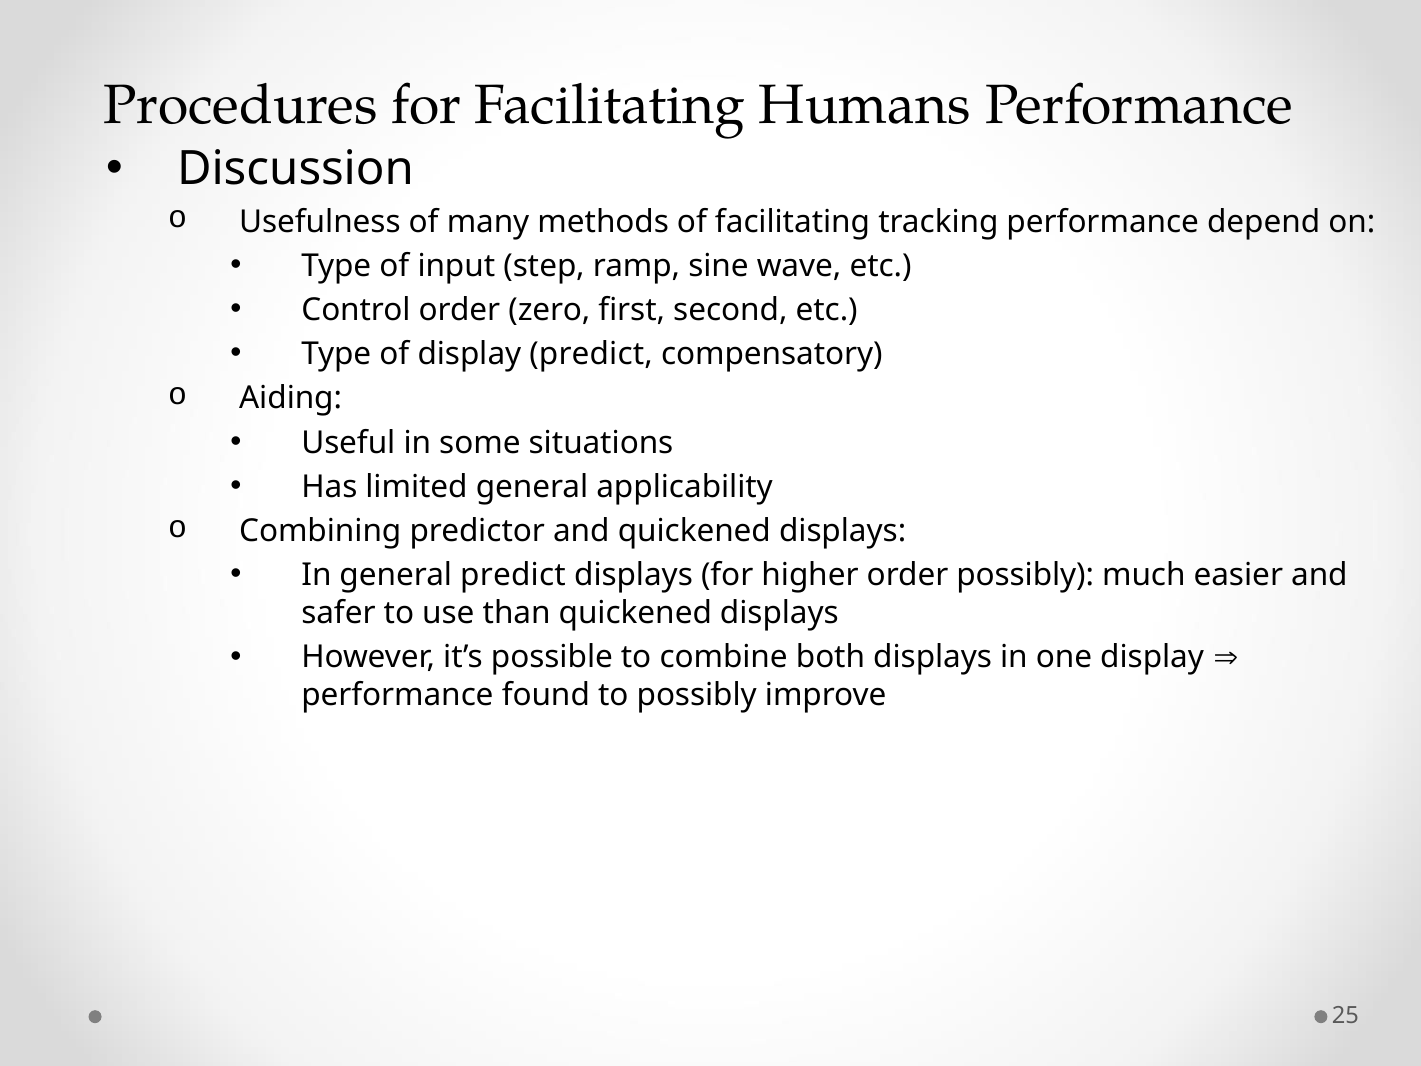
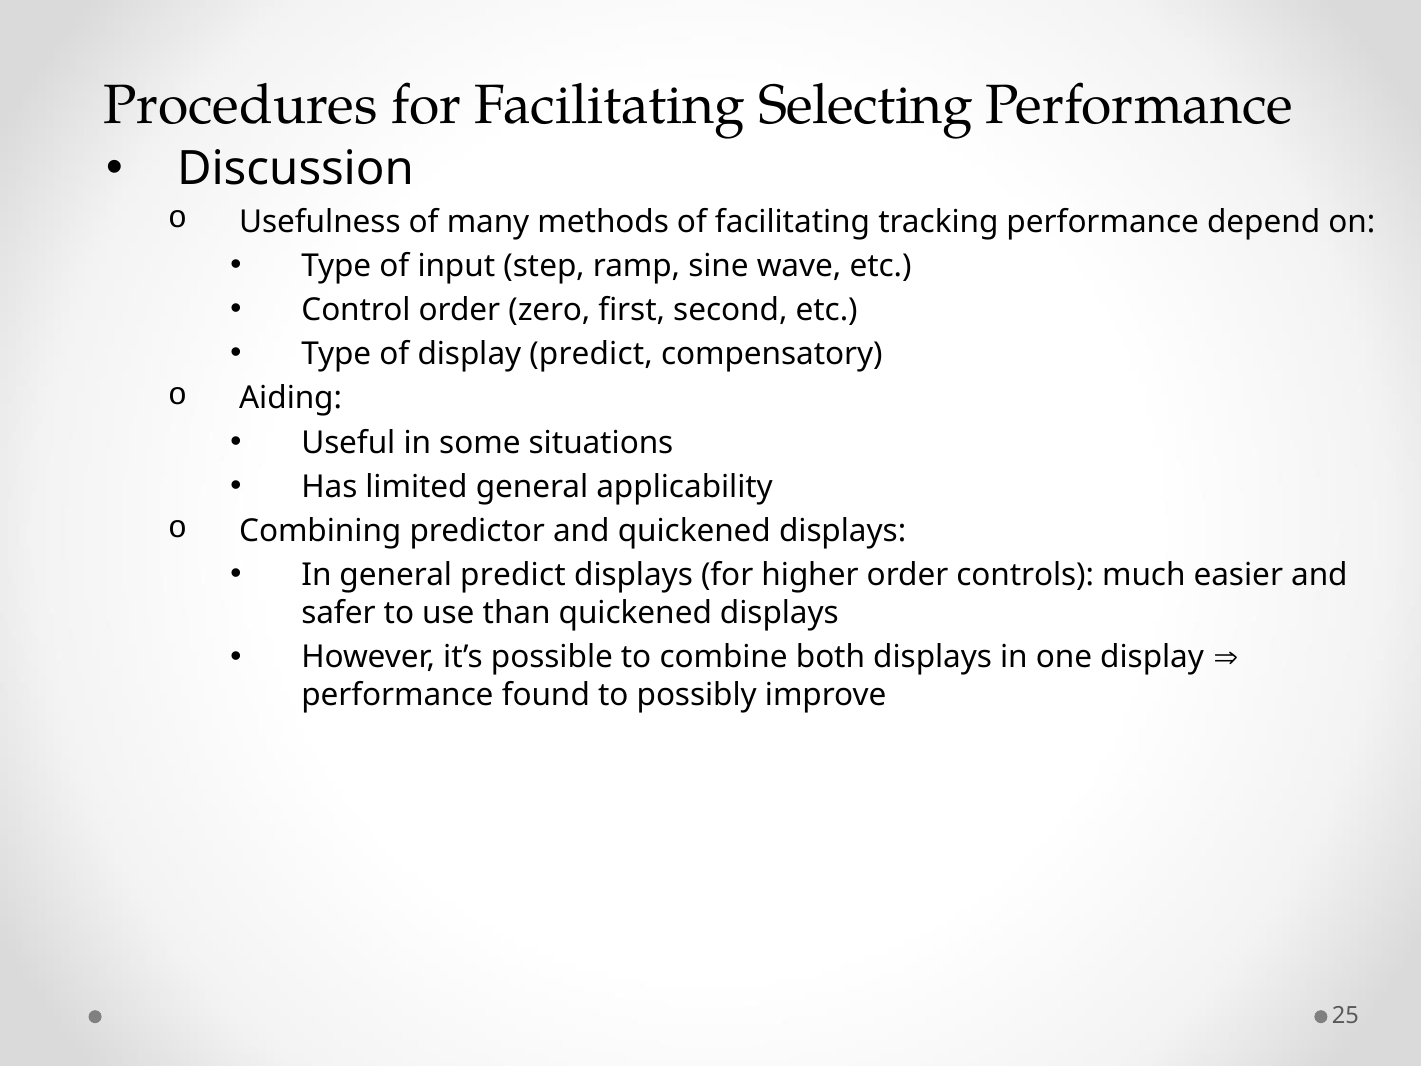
Humans: Humans -> Selecting
order possibly: possibly -> controls
